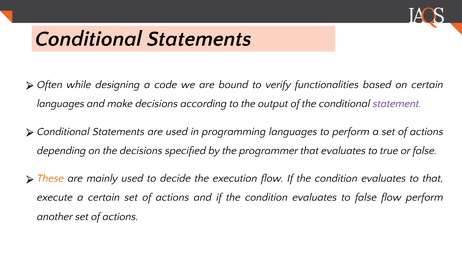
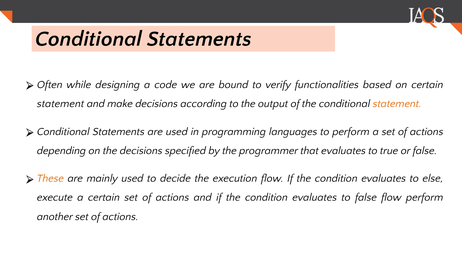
languages at (61, 104): languages -> statement
statement at (397, 104) colour: purple -> orange
to that: that -> else
